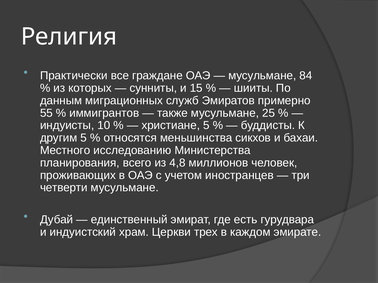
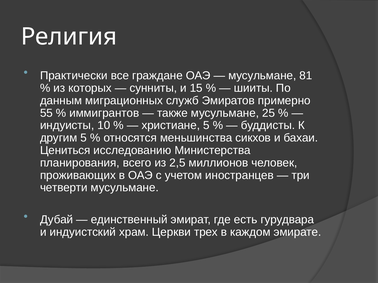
84: 84 -> 81
Местного: Местного -> Цениться
4,8: 4,8 -> 2,5
